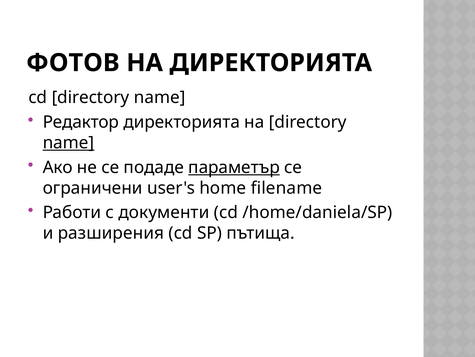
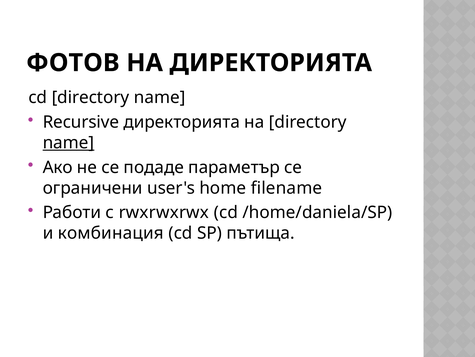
Редактор: Редактор -> Recursive
параметър underline: present -> none
документи: документи -> rwxrwxrwx
разширения: разширения -> комбинация
